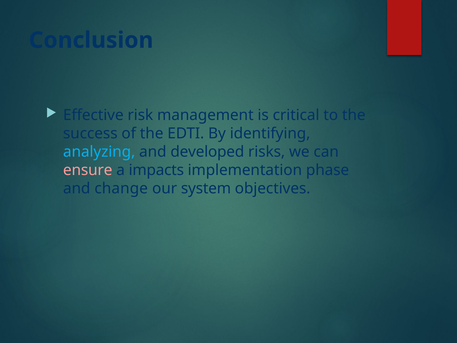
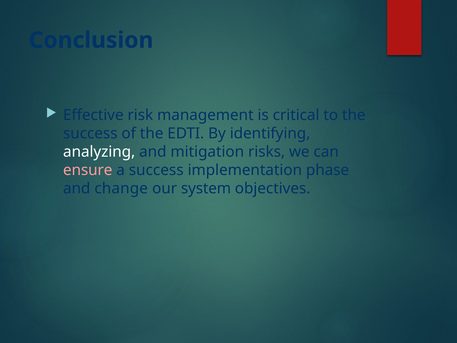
analyzing colour: light blue -> white
developed: developed -> mitigation
a impacts: impacts -> success
